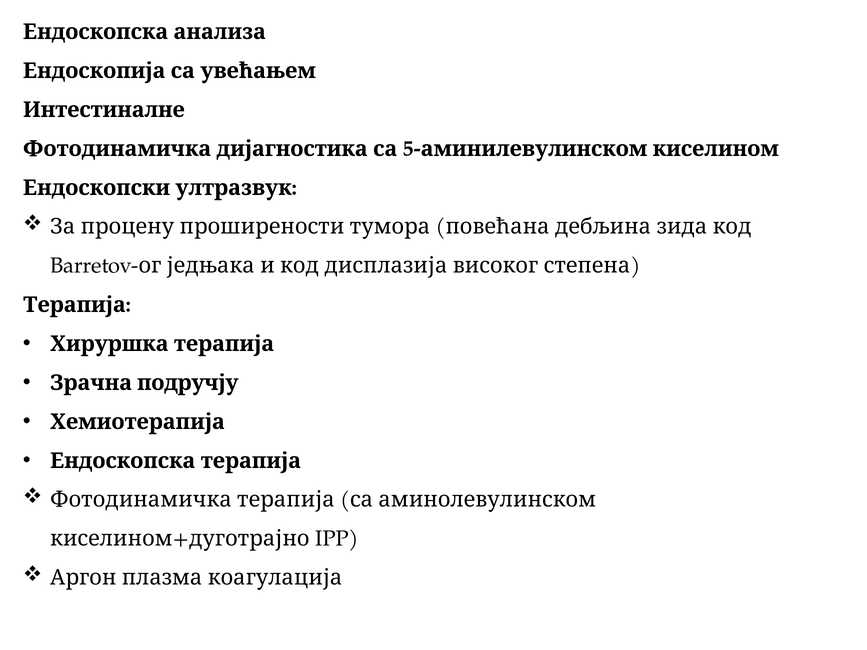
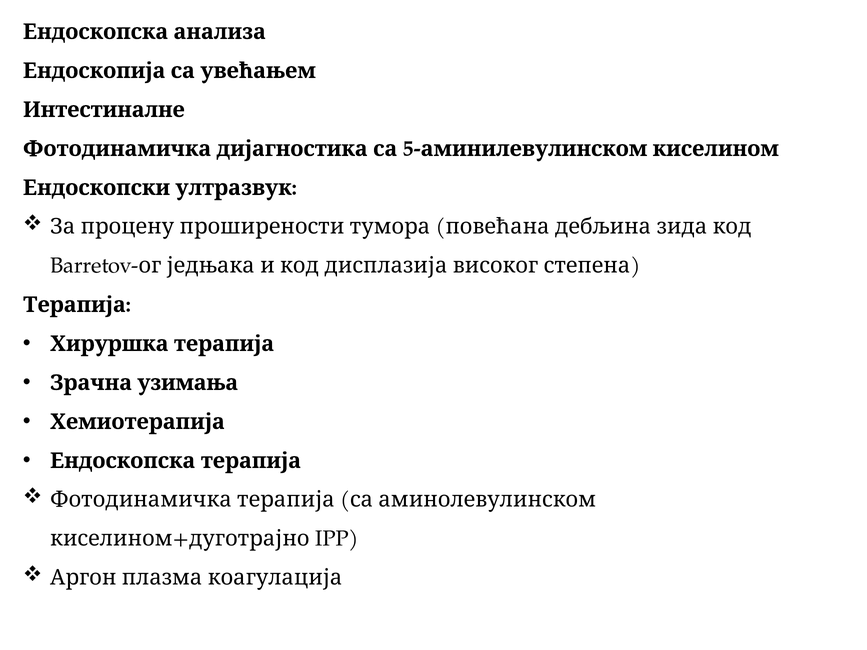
подручју: подручју -> узимања
